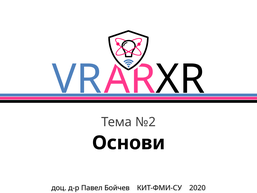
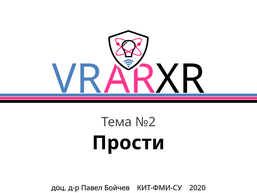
Основи: Основи -> Прости
